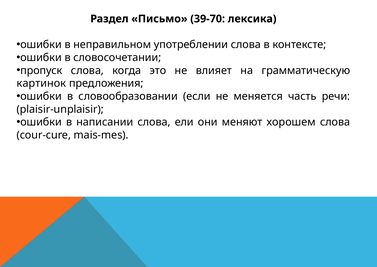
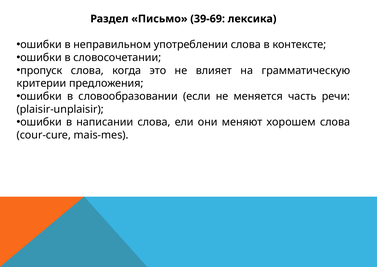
39-70: 39-70 -> 39-69
картинок: картинок -> критерии
